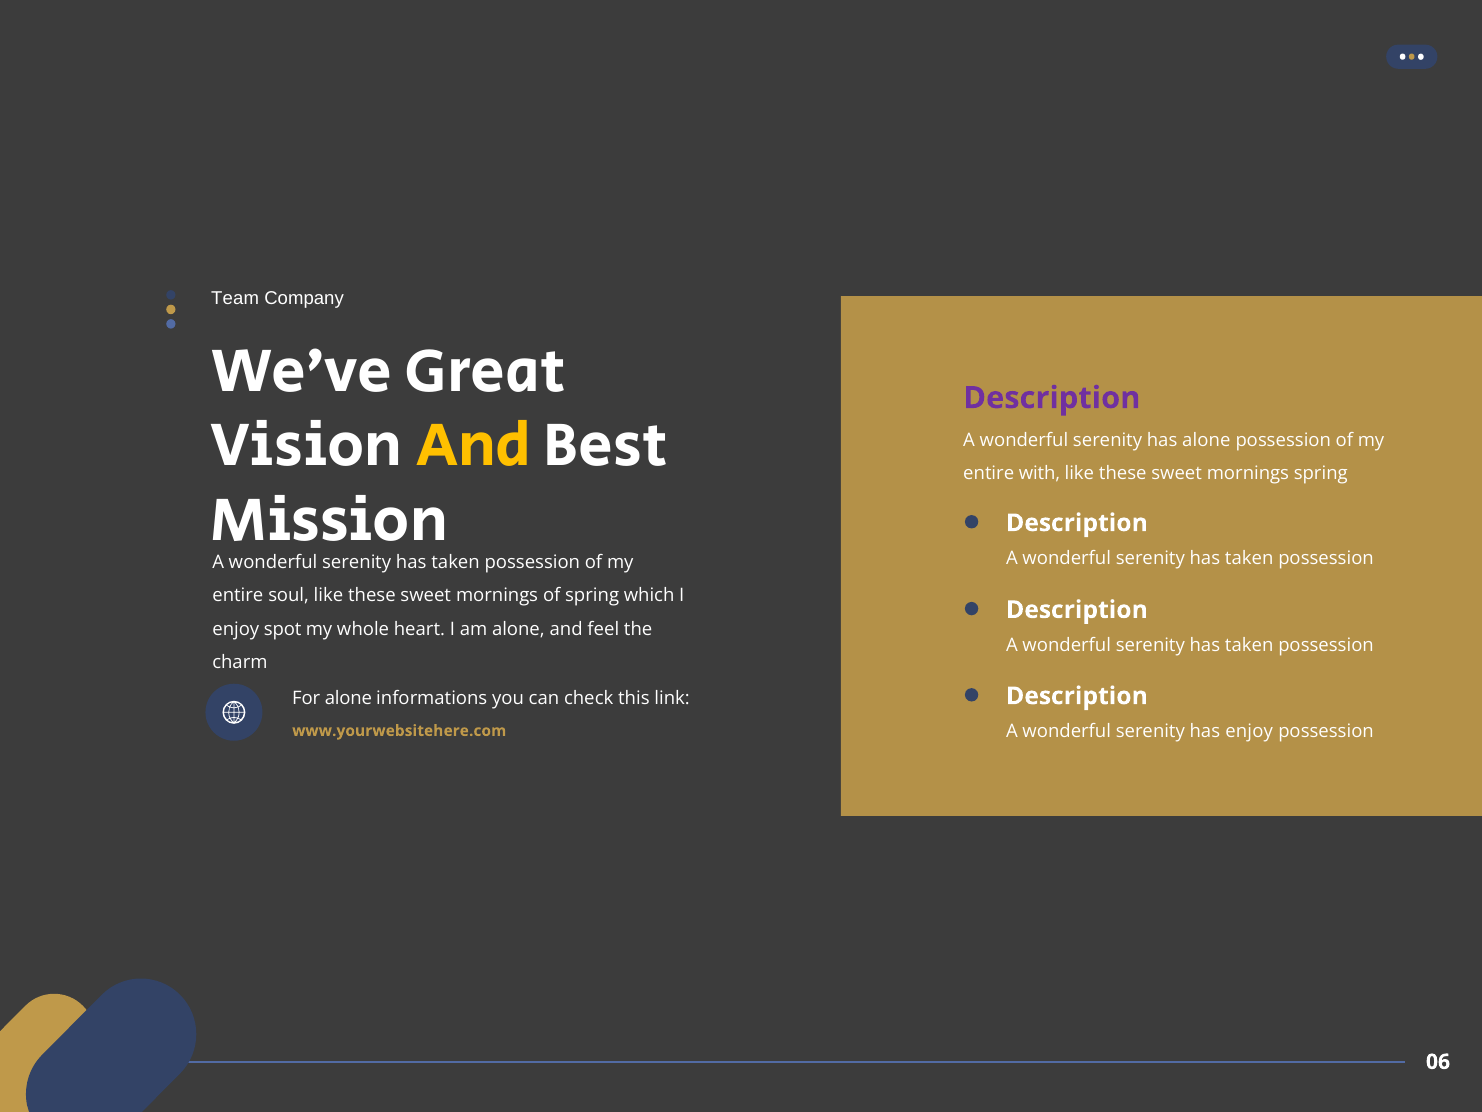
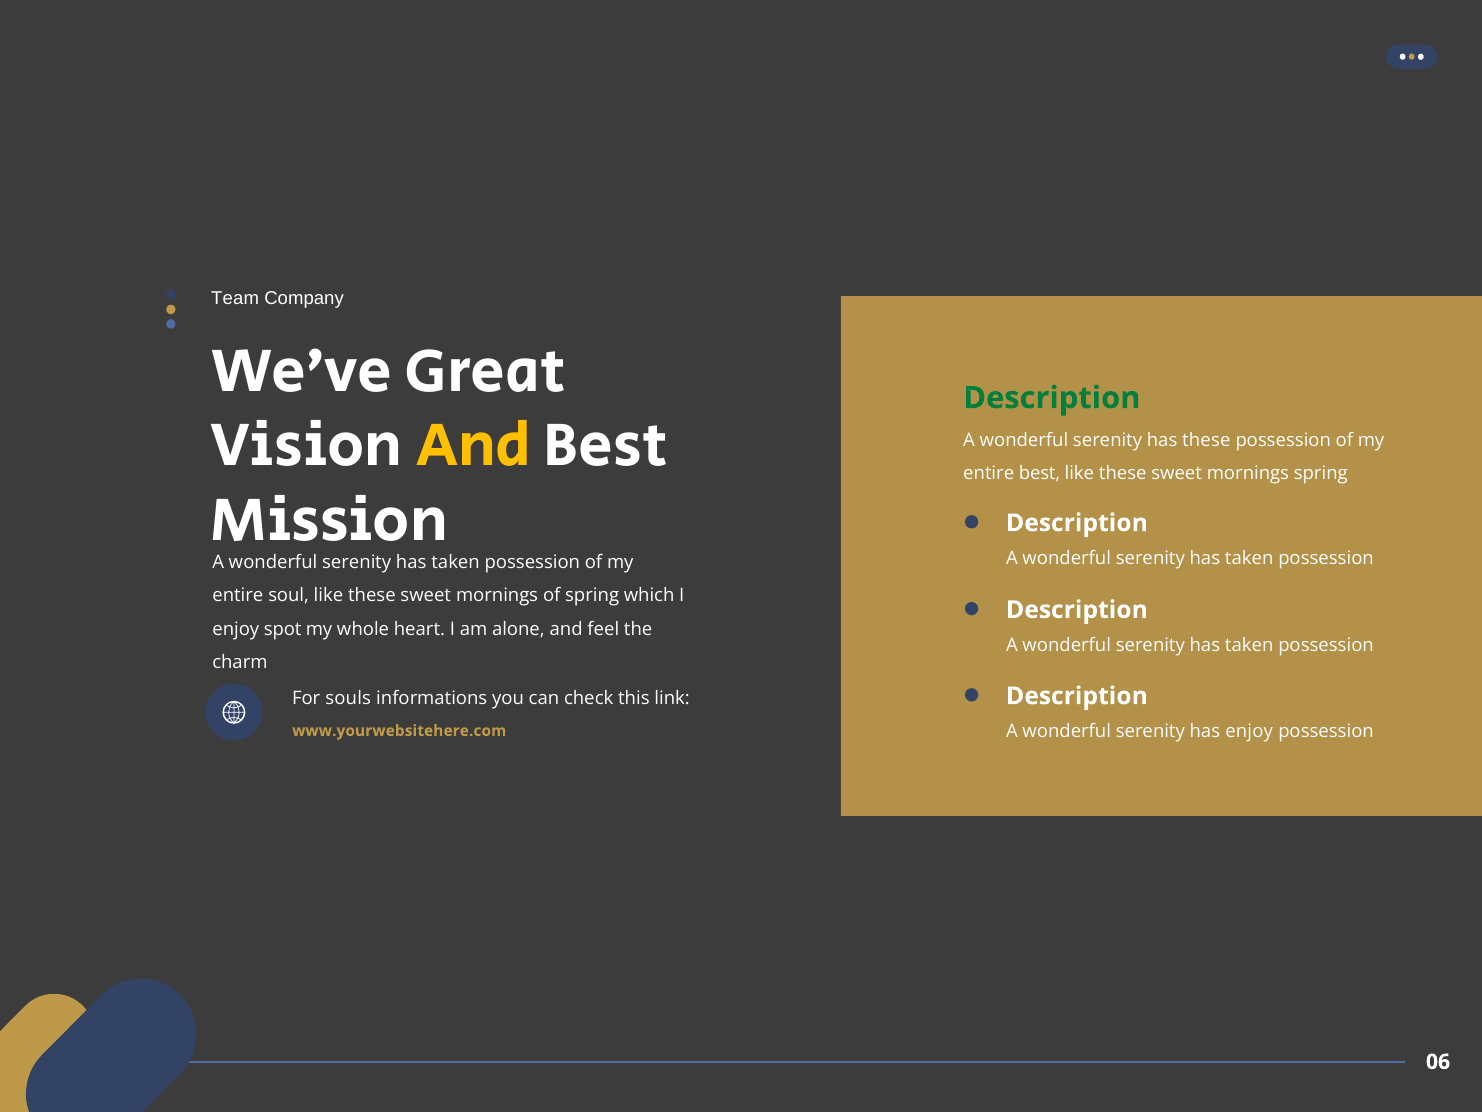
Description at (1052, 398) colour: purple -> green
has alone: alone -> these
entire with: with -> best
For alone: alone -> souls
